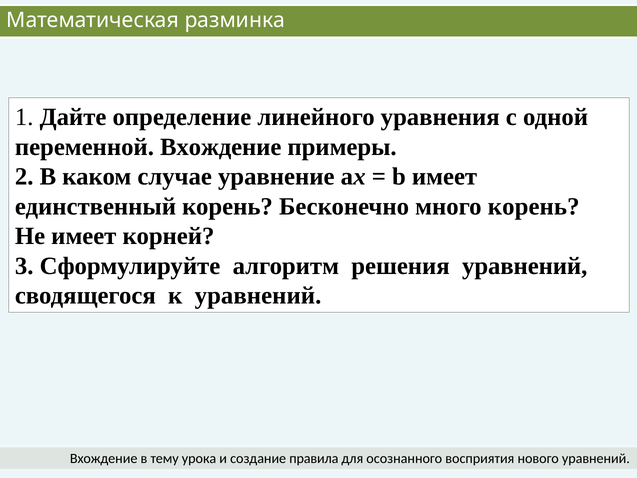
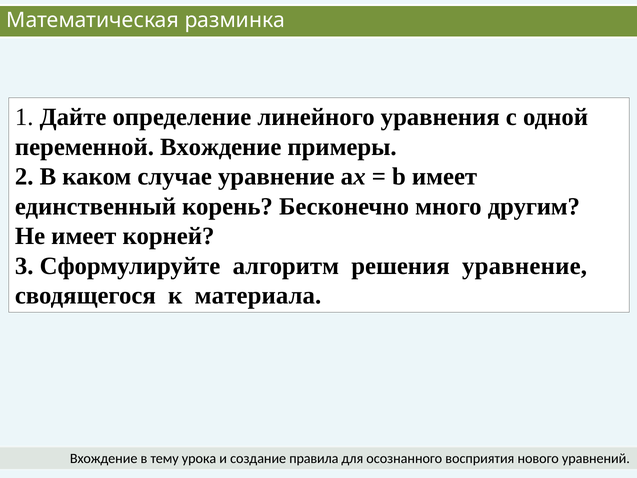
много корень: корень -> другим
решения уравнений: уравнений -> уравнение
к уравнений: уравнений -> материала
